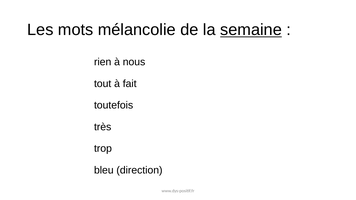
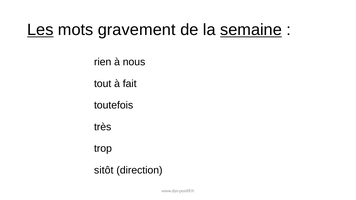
Les underline: none -> present
mélancolie: mélancolie -> gravement
bleu: bleu -> sitôt
